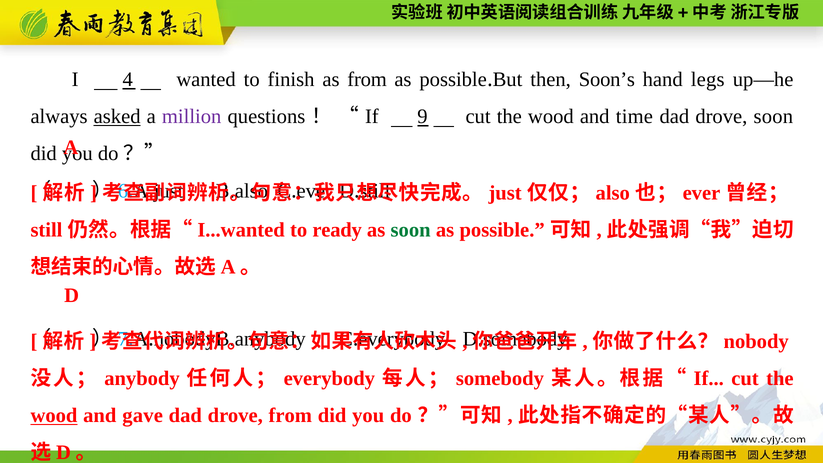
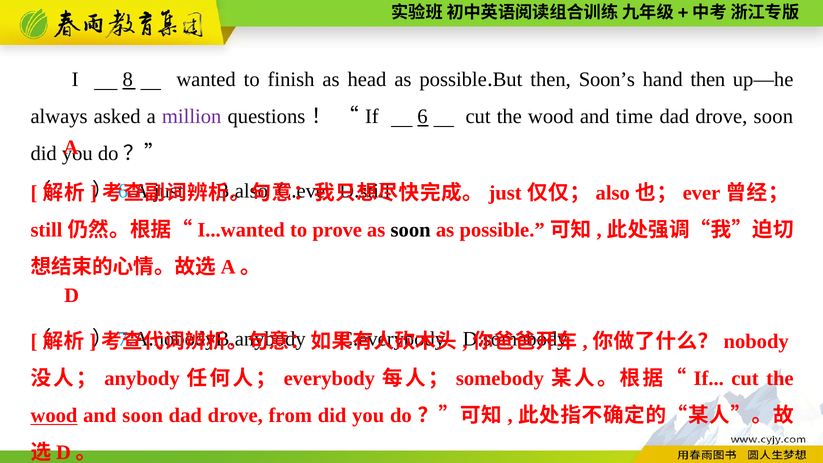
4: 4 -> 8
as from: from -> head
hand legs: legs -> then
asked underline: present -> none
9: 9 -> 6
ready: ready -> prove
soon at (411, 230) colour: green -> black
and gave: gave -> soon
